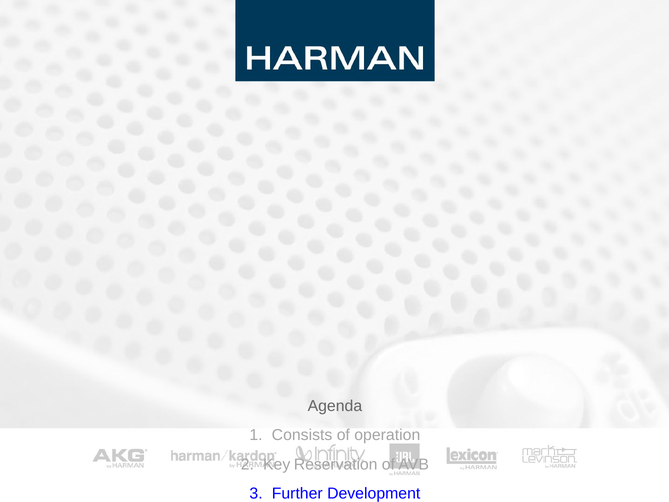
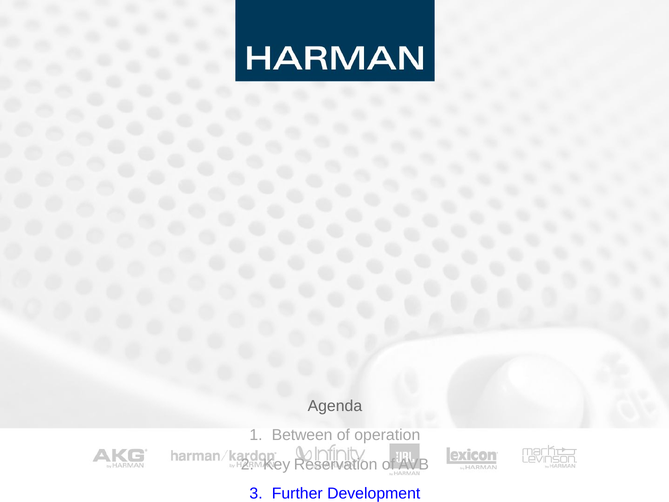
Consists: Consists -> Between
